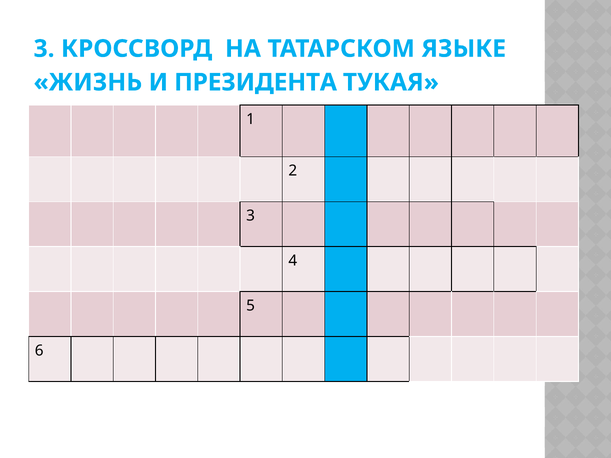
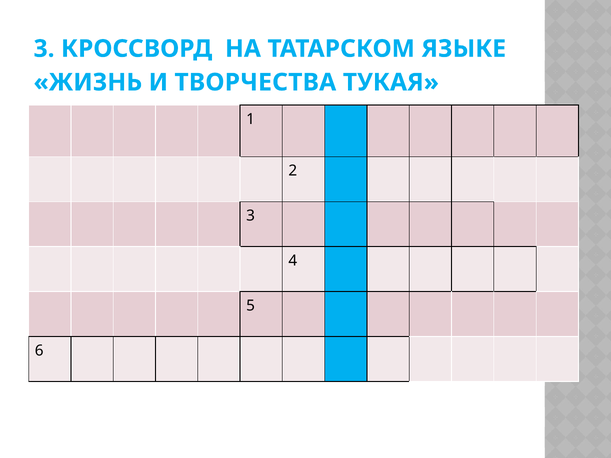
ПРЕЗИДЕНТА: ПРЕЗИДЕНТА -> ТВОРЧЕСТВА
